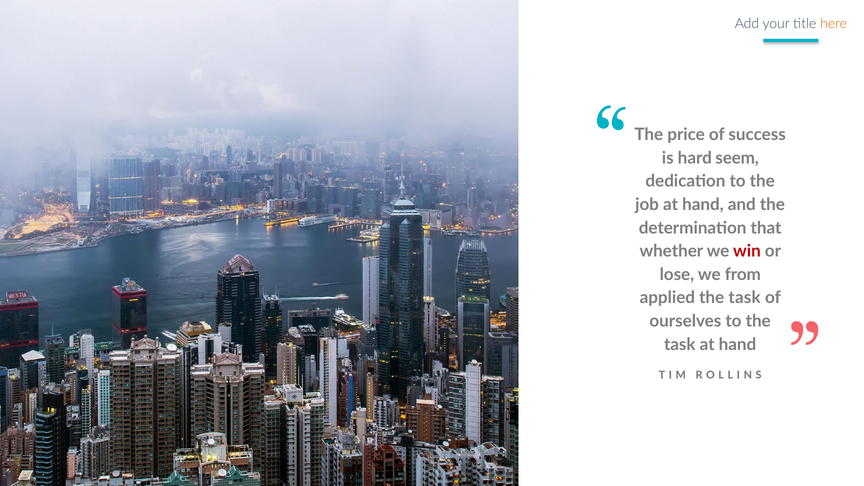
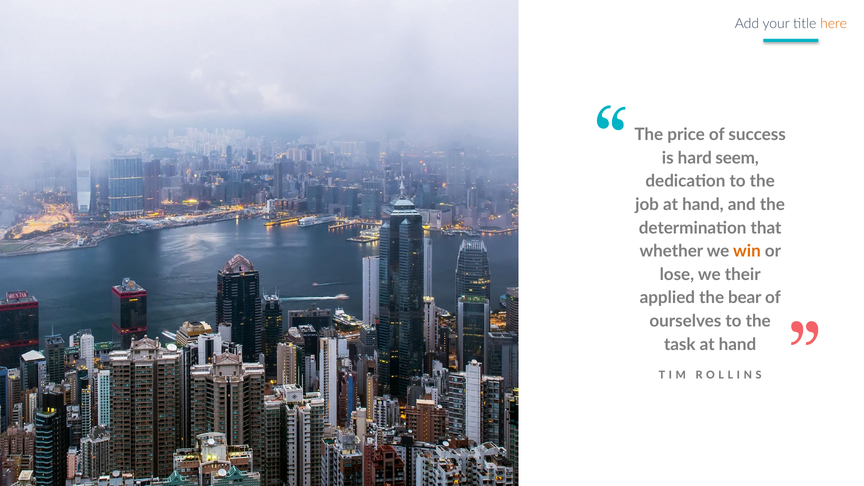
win colour: red -> orange
from: from -> their
task at (745, 298): task -> bear
